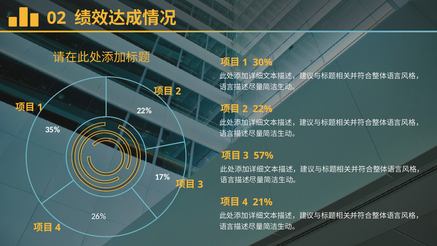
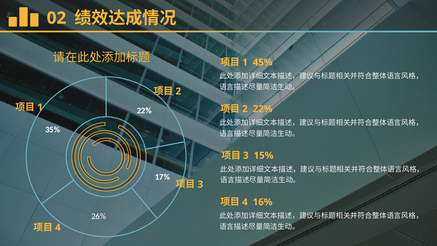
30%: 30% -> 45%
57%: 57% -> 15%
21%: 21% -> 16%
